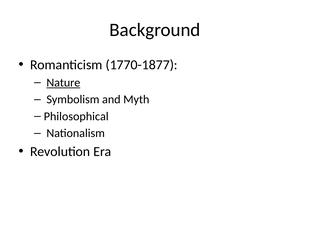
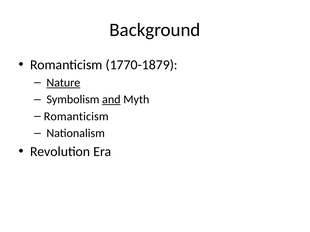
1770-1877: 1770-1877 -> 1770-1879
and underline: none -> present
Philosophical at (76, 117): Philosophical -> Romanticism
